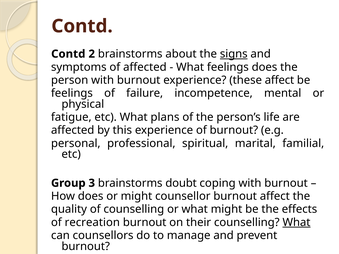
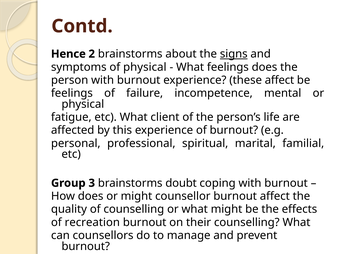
Contd at (68, 54): Contd -> Hence
of affected: affected -> physical
plans: plans -> client
What at (296, 223) underline: present -> none
